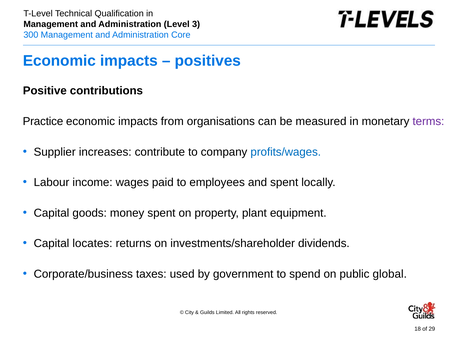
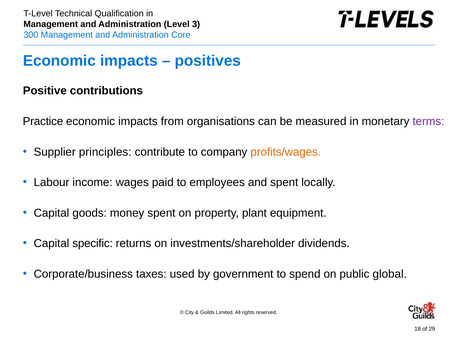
increases: increases -> principles
profits/wages colour: blue -> orange
locates: locates -> specific
